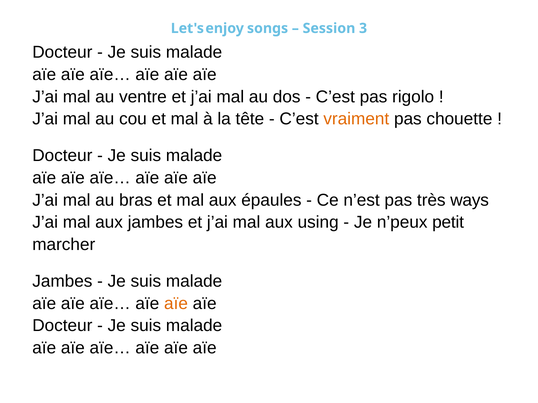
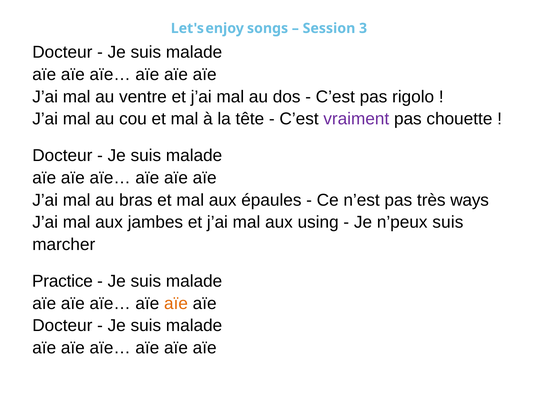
vraiment colour: orange -> purple
n’peux petit: petit -> suis
Jambes at (62, 282): Jambes -> Practice
